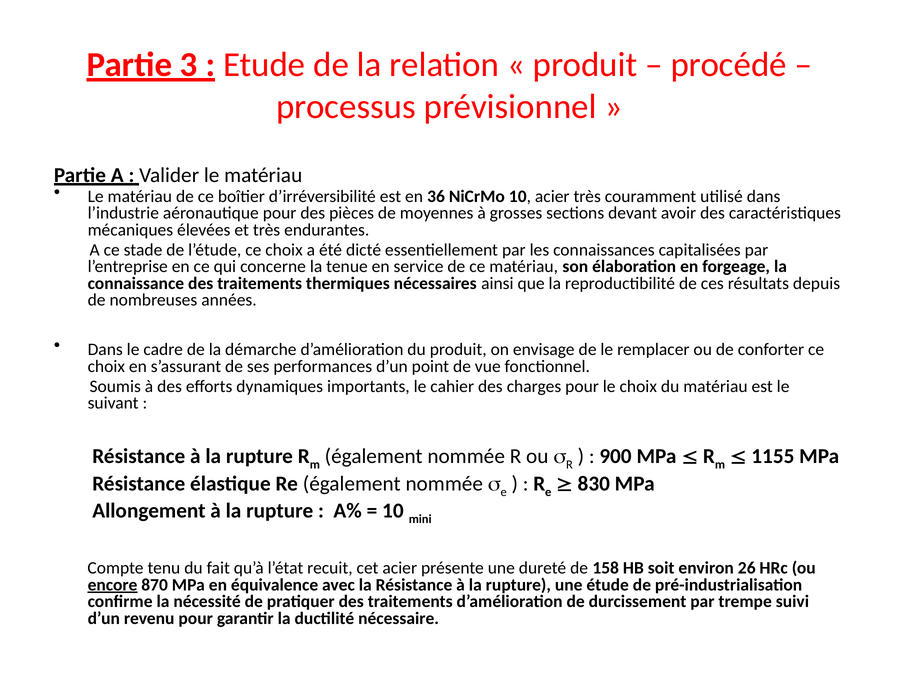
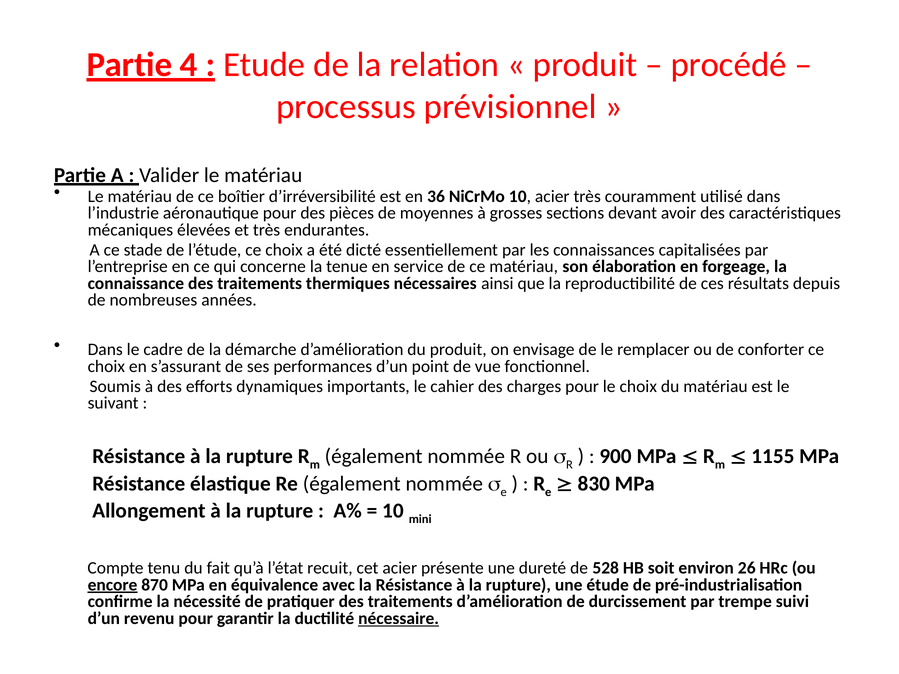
3: 3 -> 4
158: 158 -> 528
nécessaire underline: none -> present
